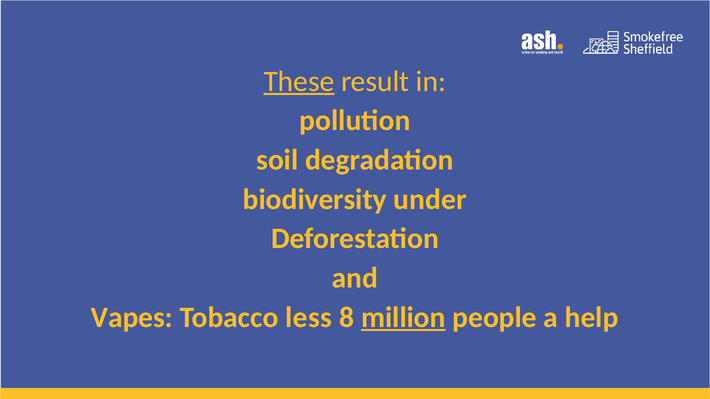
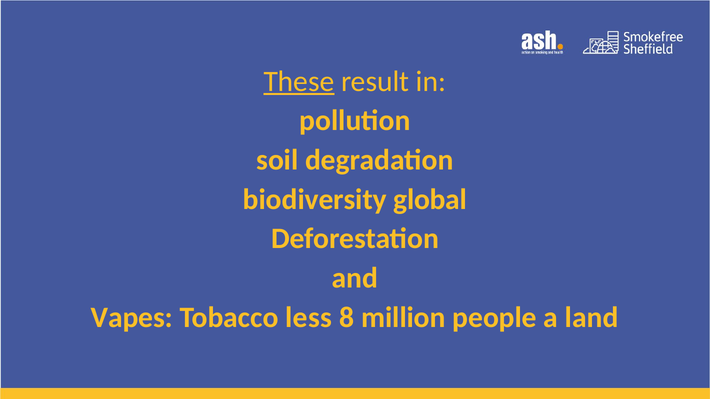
under: under -> global
million underline: present -> none
help: help -> land
